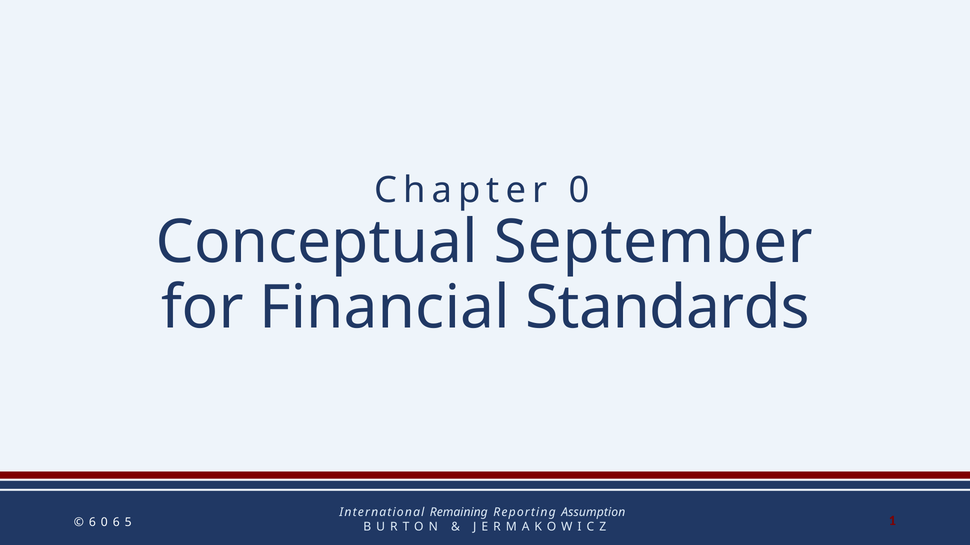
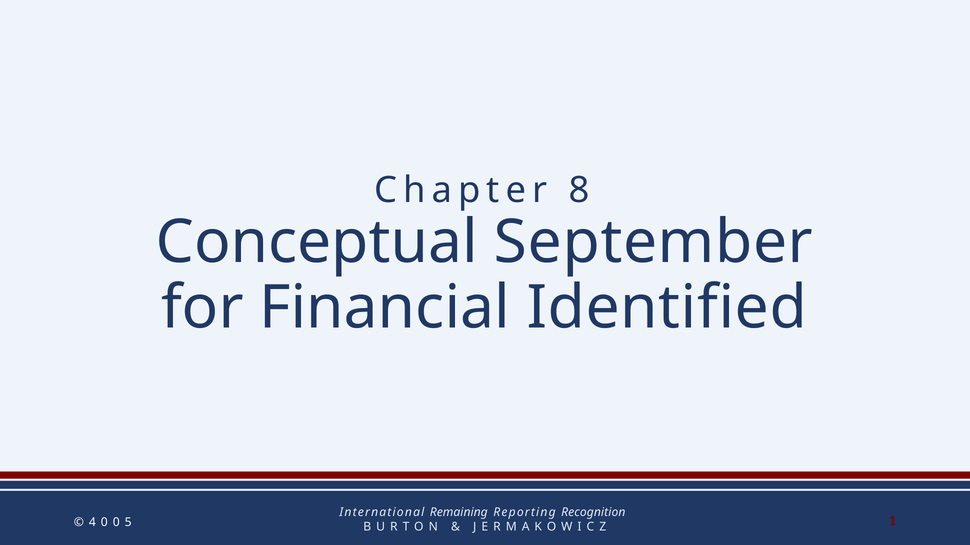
Chapter 0: 0 -> 8
Standards: Standards -> Identified
Assumption: Assumption -> Recognition
6 at (92, 523): 6 -> 4
6 at (116, 523): 6 -> 0
